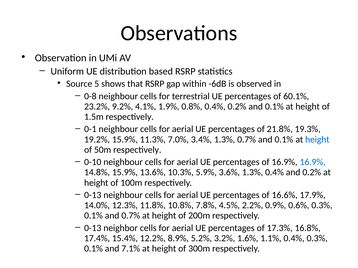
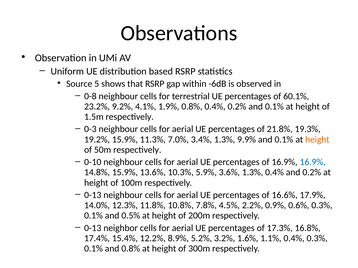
0-1: 0-1 -> 0-3
1.3% 0.7%: 0.7% -> 9.9%
height at (317, 140) colour: blue -> orange
and 0.7%: 0.7% -> 0.5%
and 7.1%: 7.1% -> 0.8%
